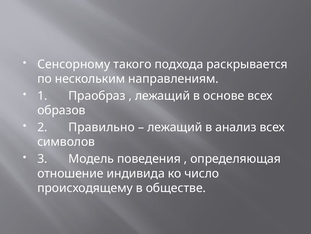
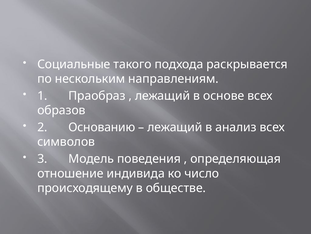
Сенсорному: Сенсорному -> Социальные
Правильно: Правильно -> Основанию
